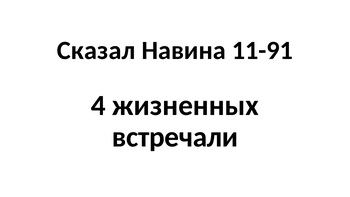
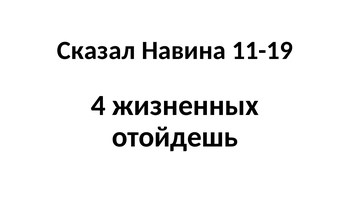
11-91: 11-91 -> 11-19
встречали: встречали -> отойдешь
